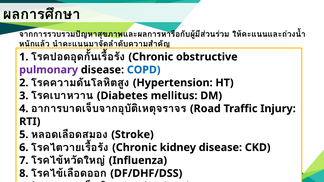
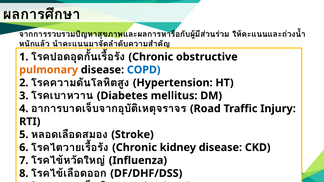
pulmonary colour: purple -> orange
